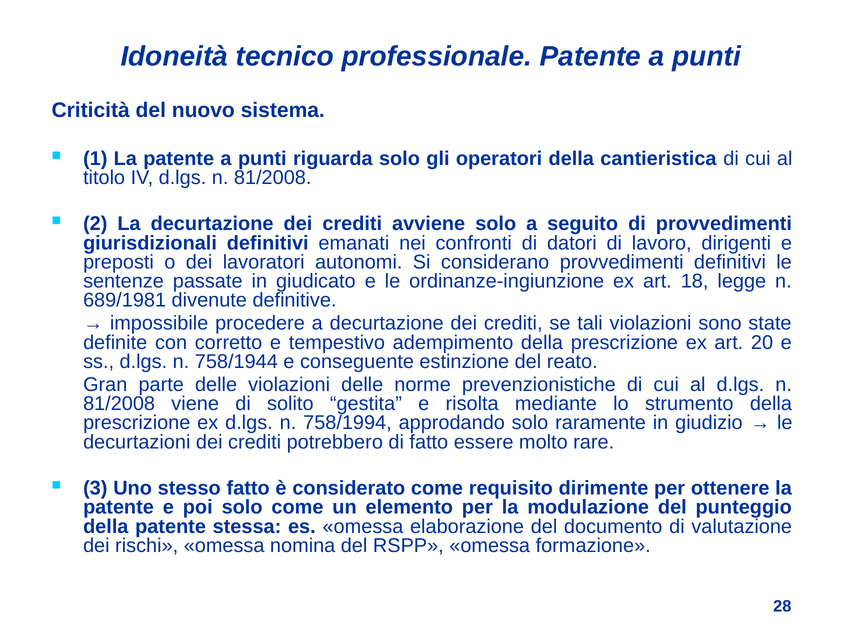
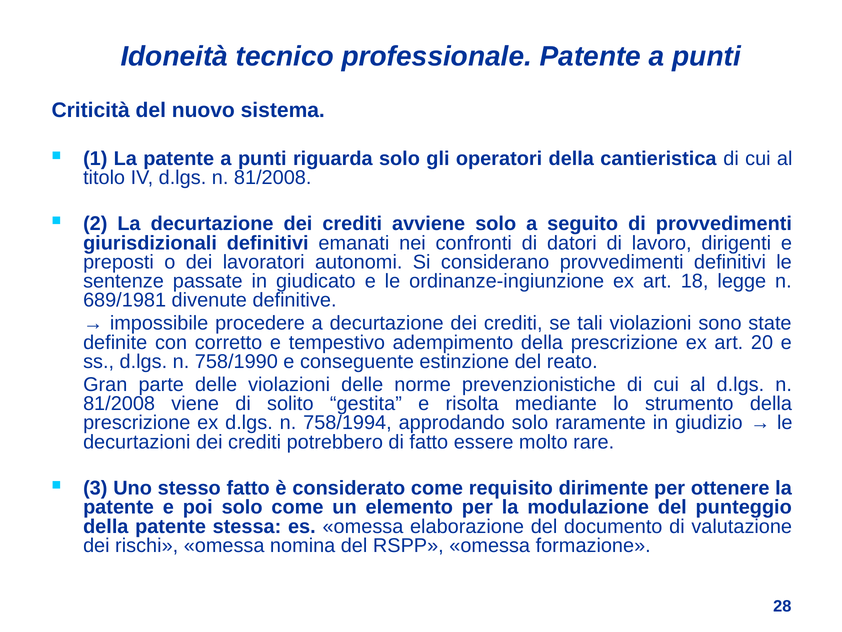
758/1944: 758/1944 -> 758/1990
